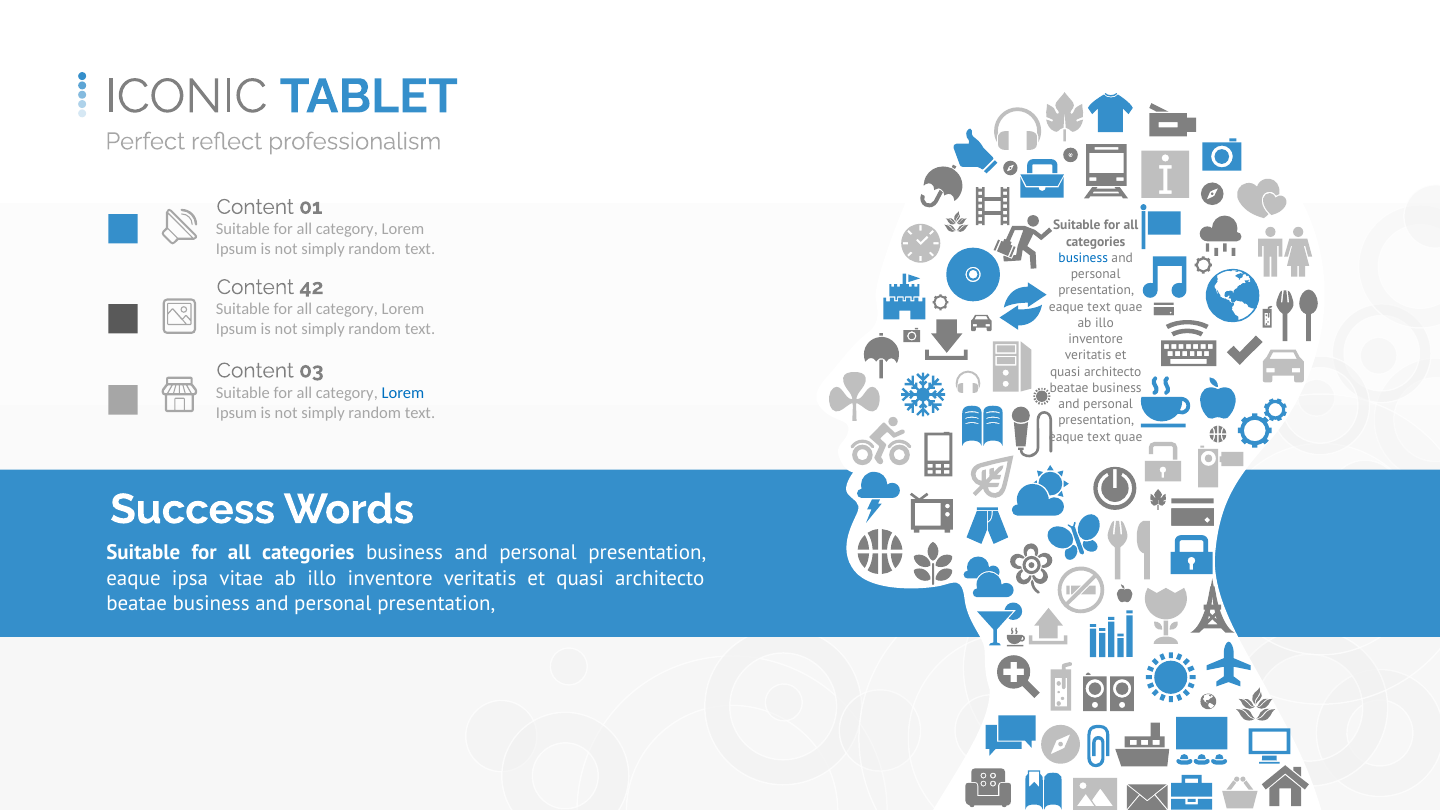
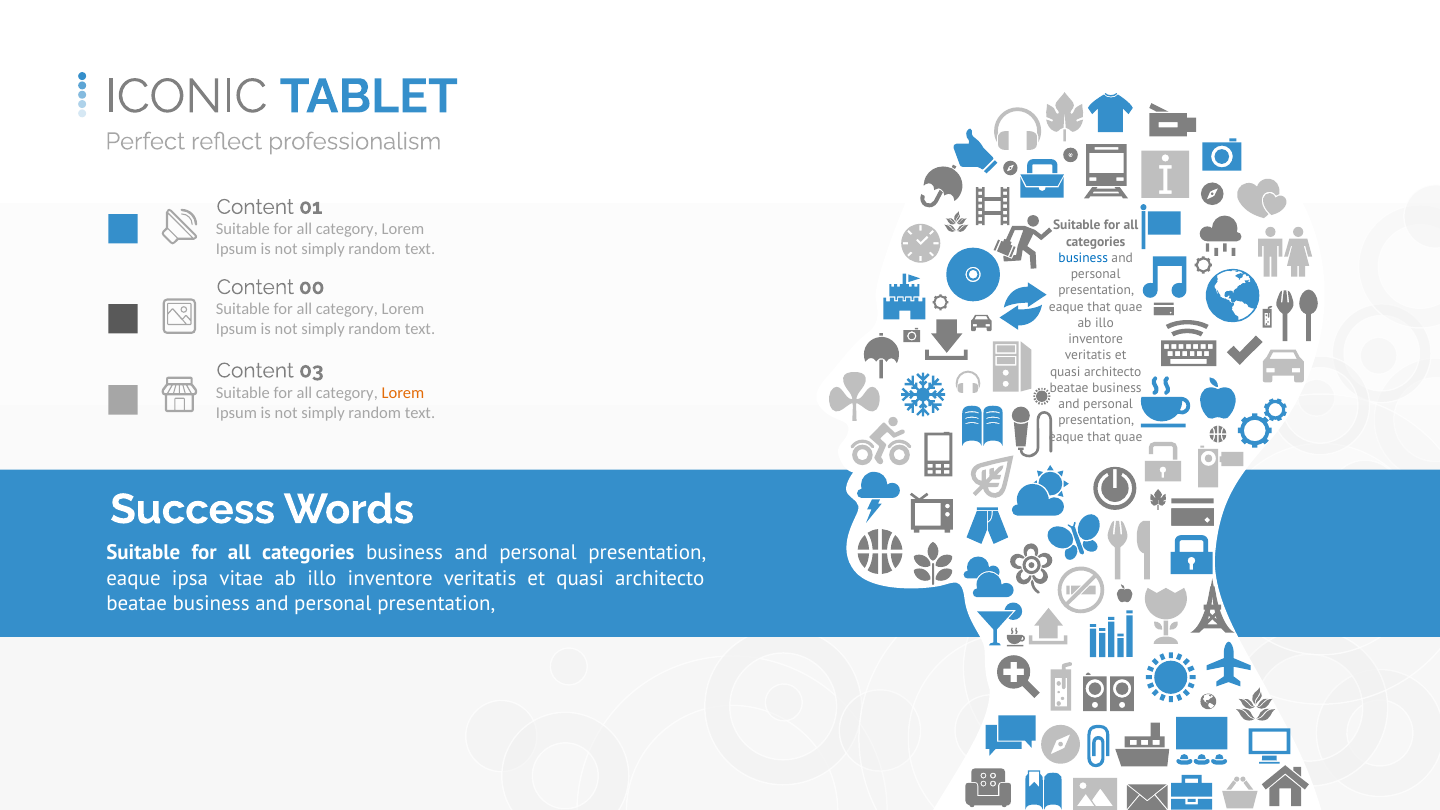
42: 42 -> 00
text at (1099, 307): text -> that
Lorem at (403, 393) colour: blue -> orange
text at (1099, 437): text -> that
